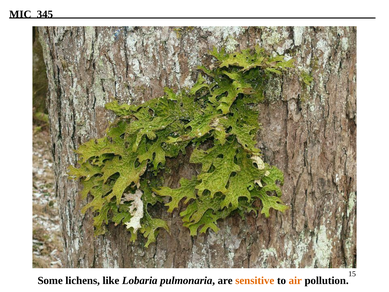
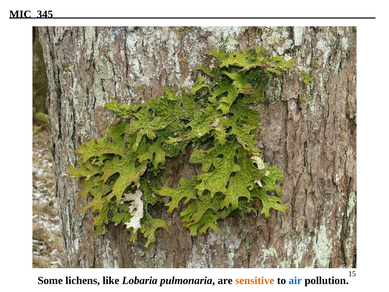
air colour: orange -> blue
